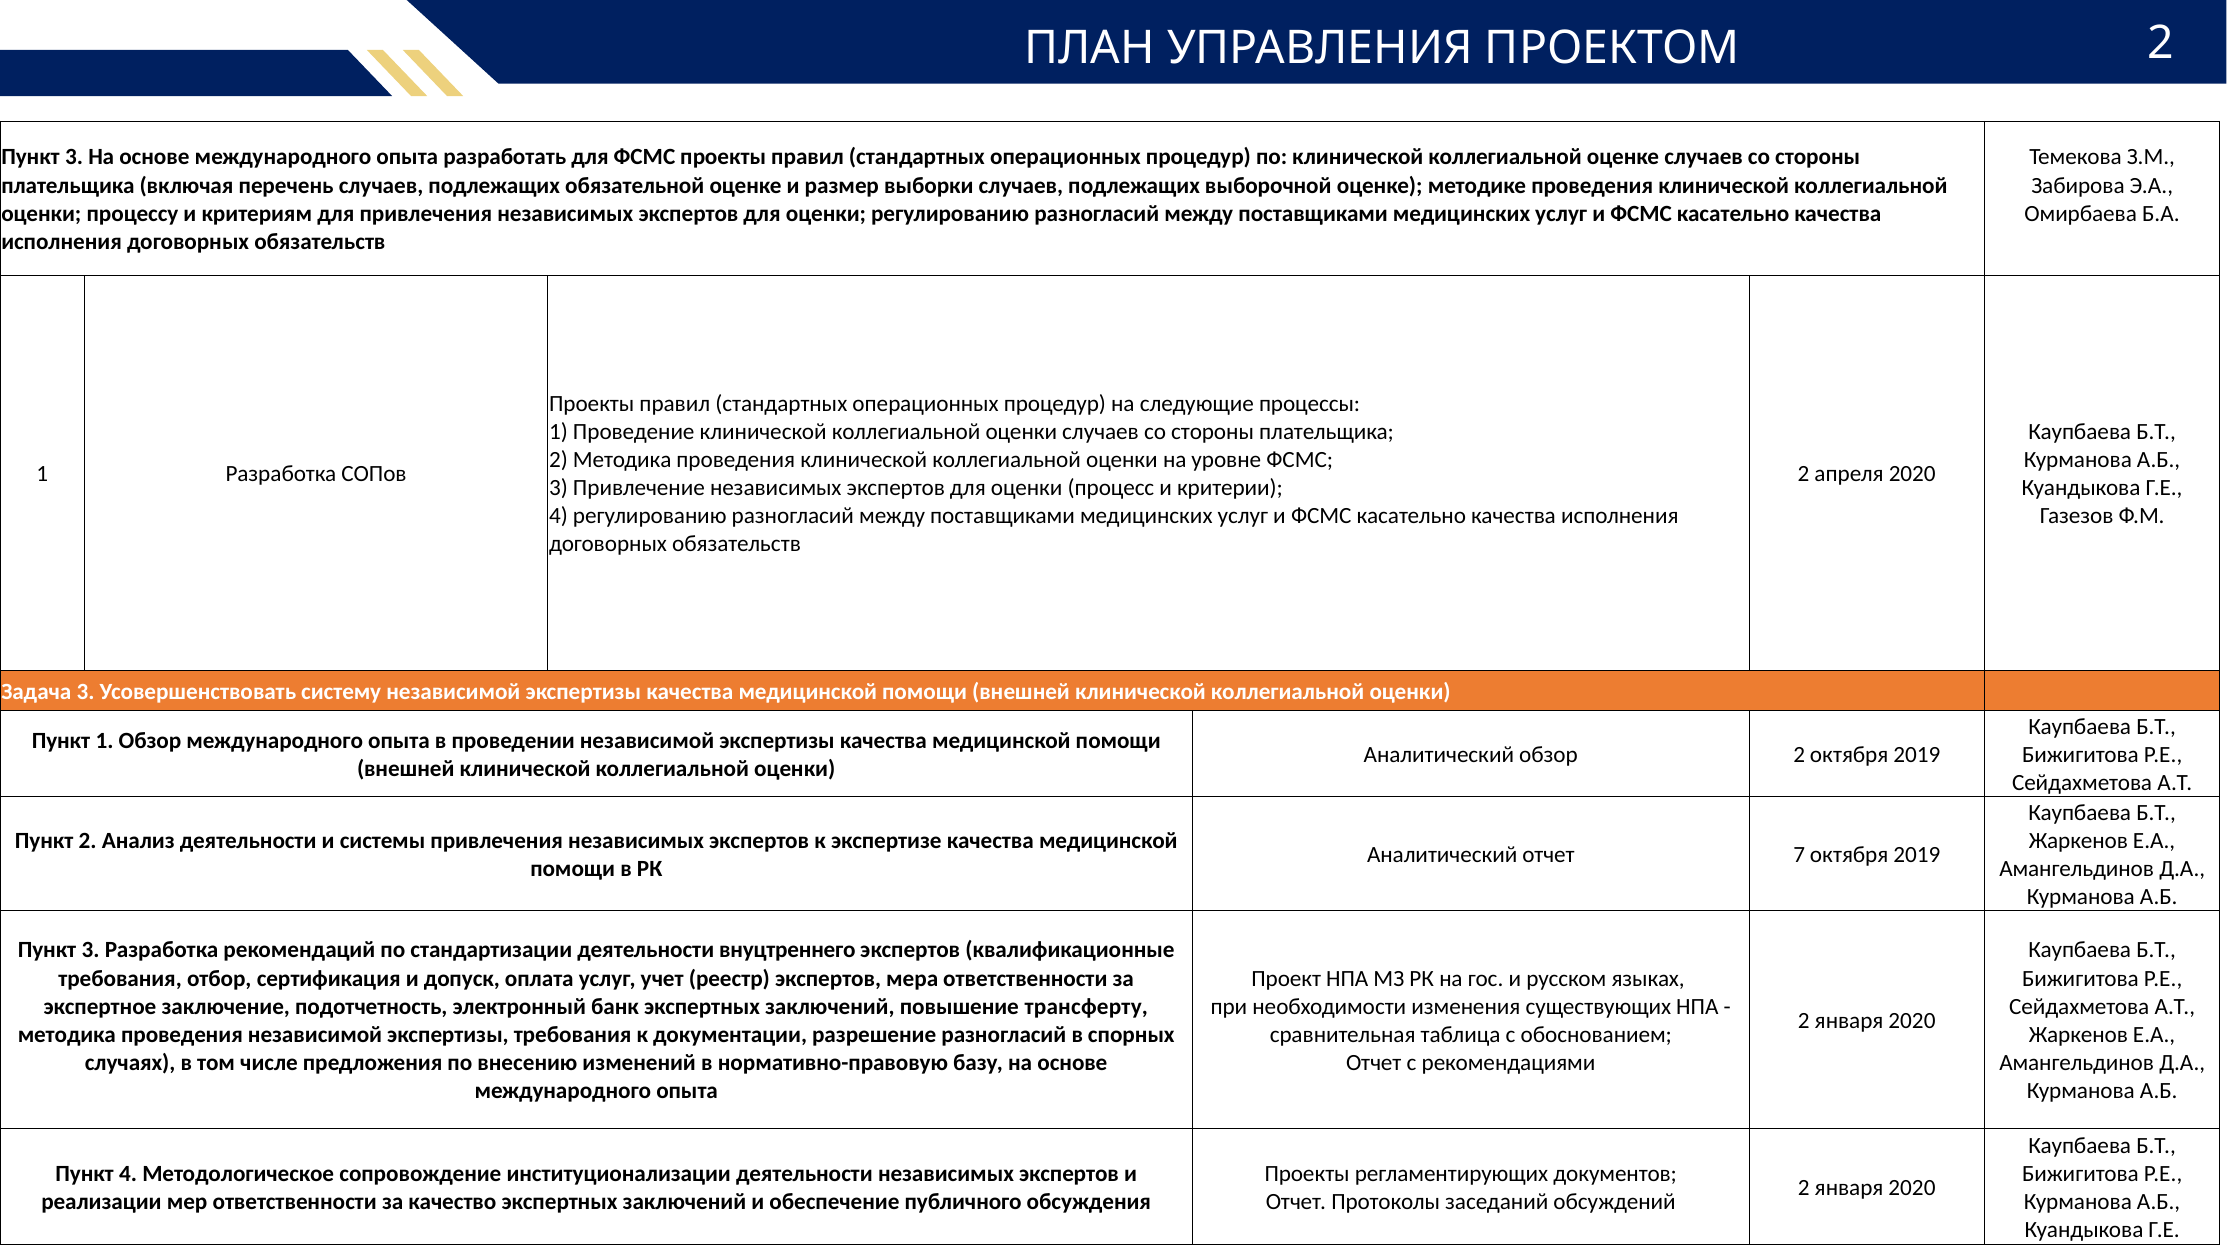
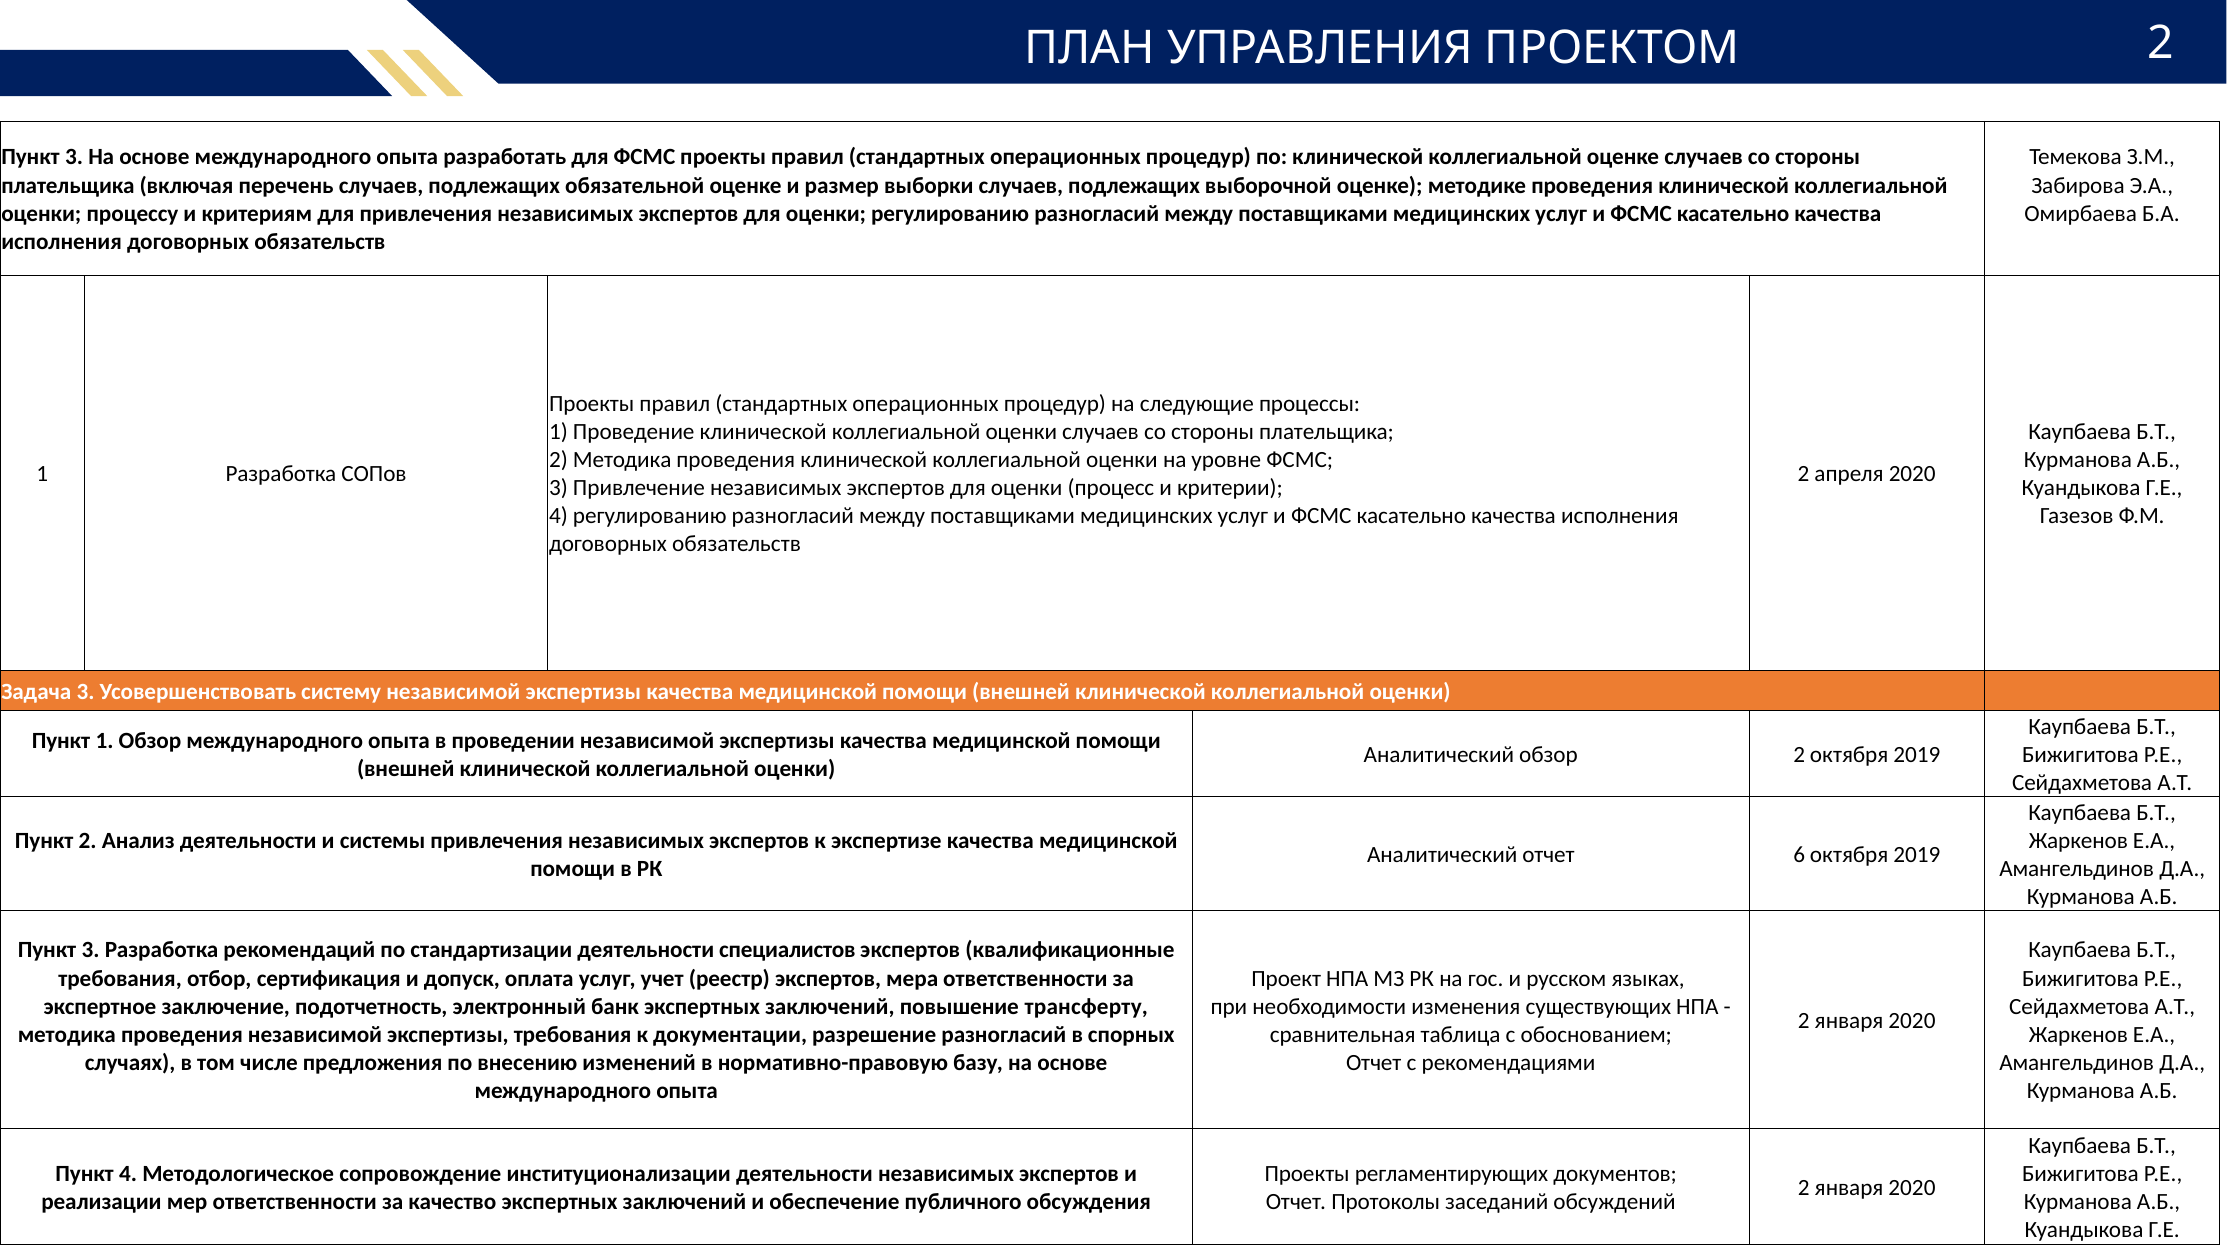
7: 7 -> 6
внуцтреннего: внуцтреннего -> специалистов
